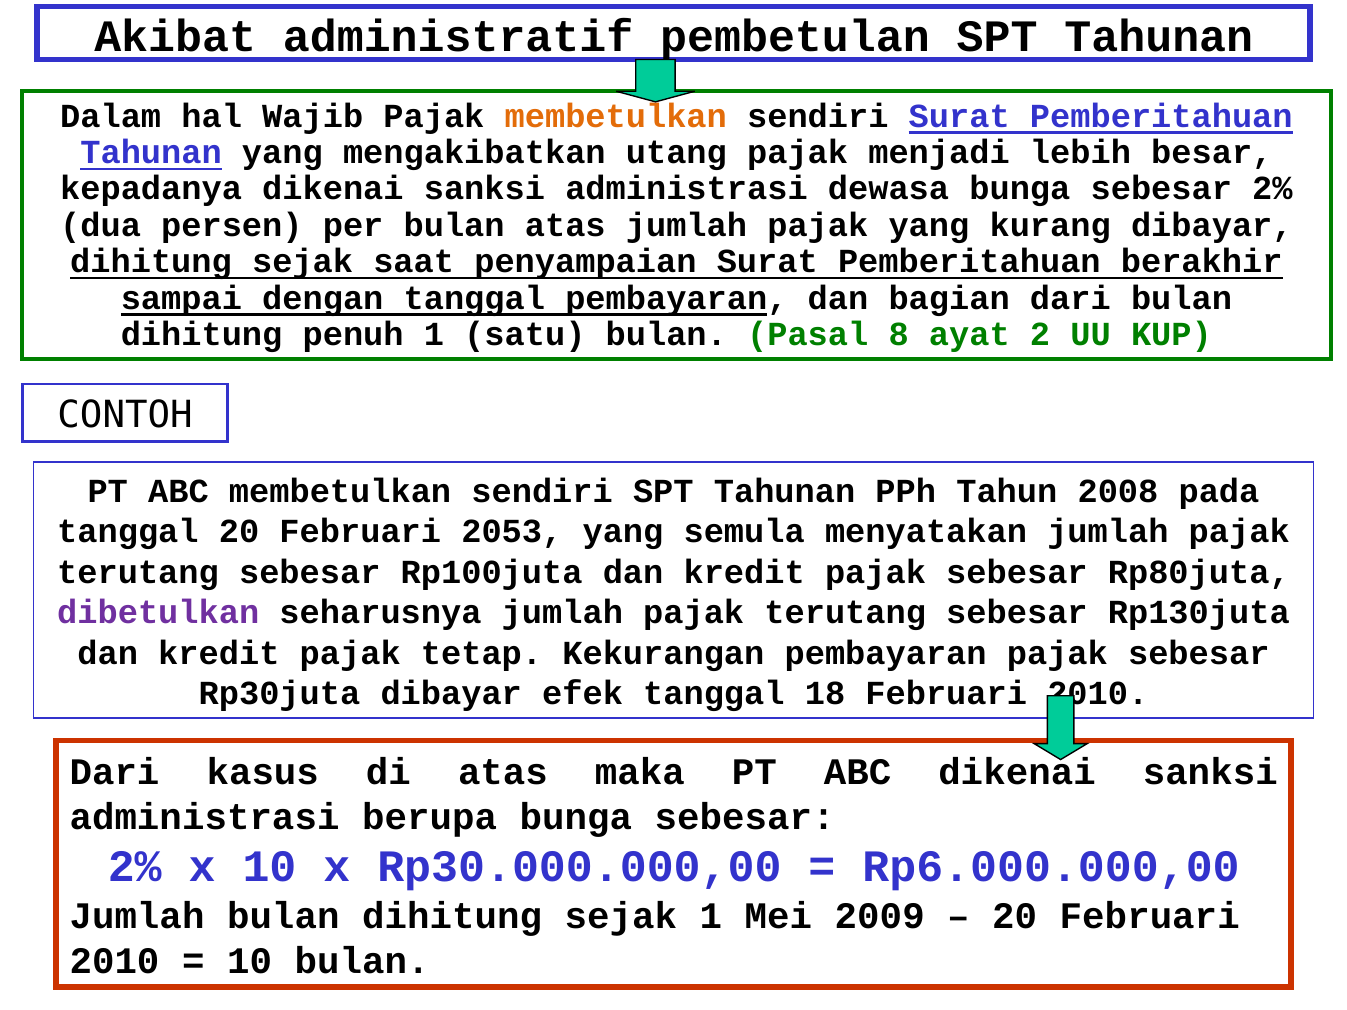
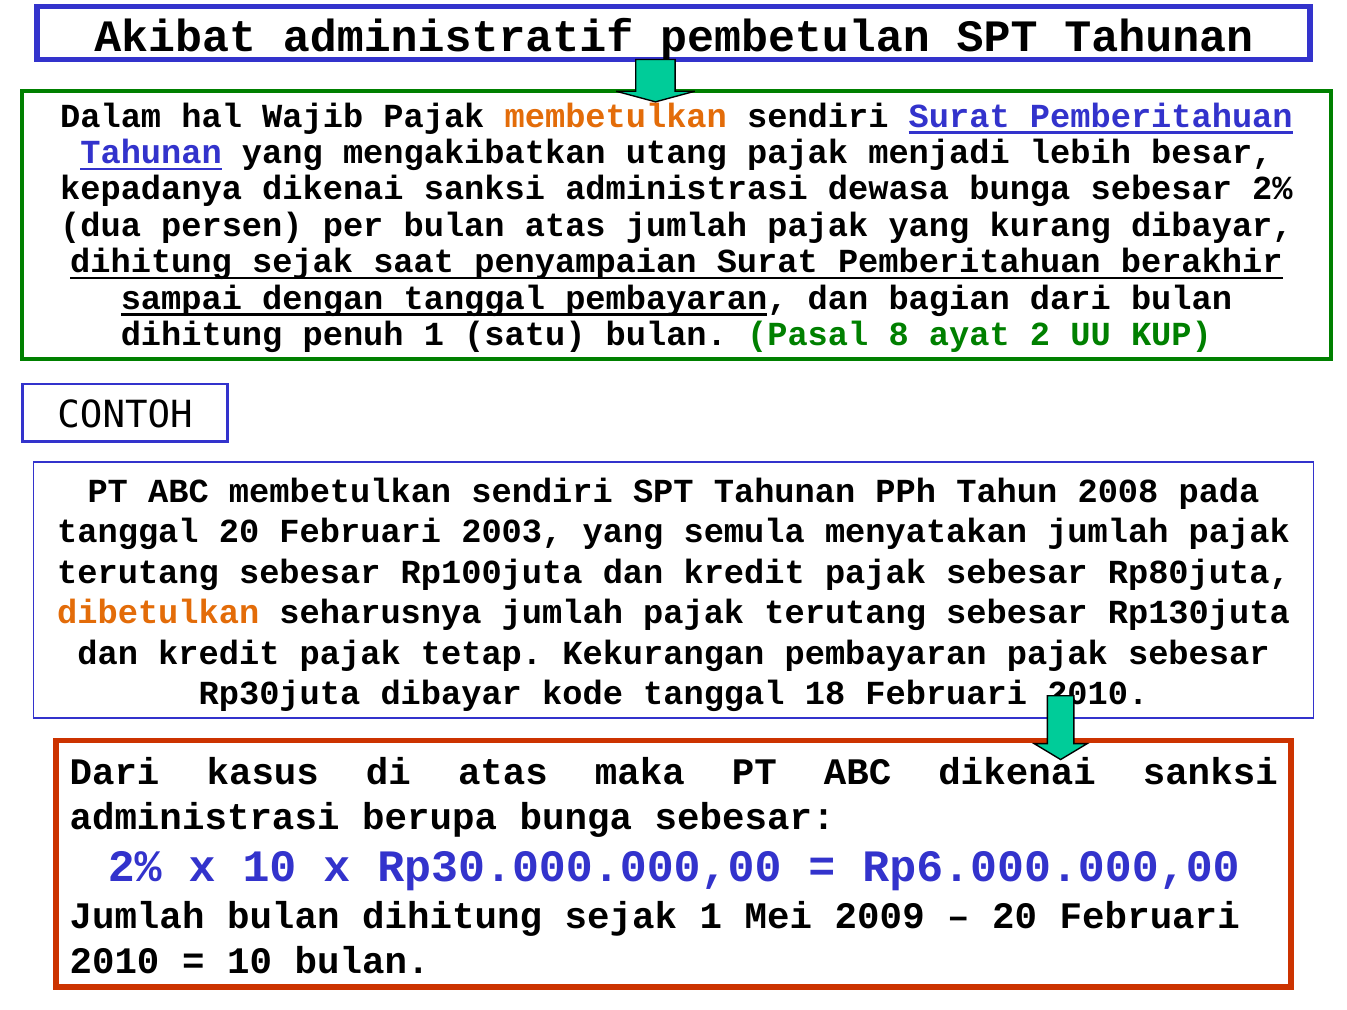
2053: 2053 -> 2003
dibetulkan colour: purple -> orange
efek: efek -> kode
